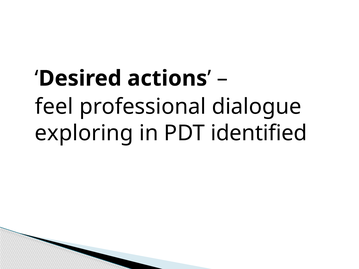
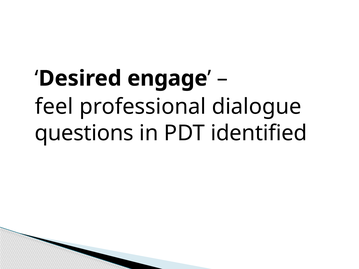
actions: actions -> engage
exploring: exploring -> questions
